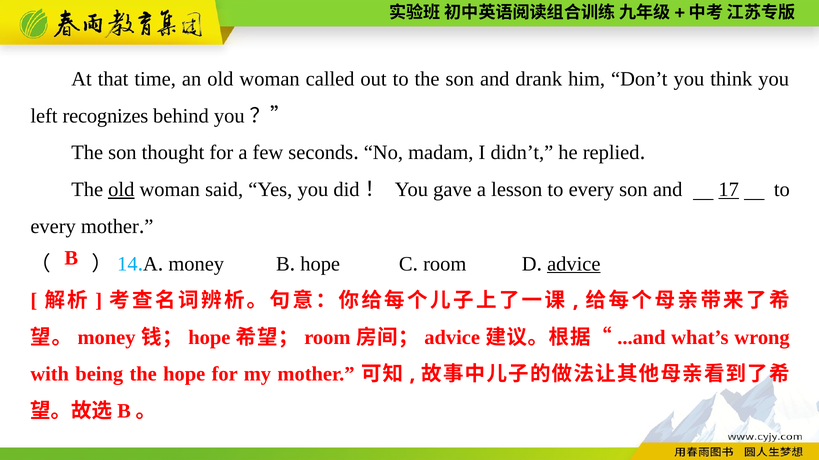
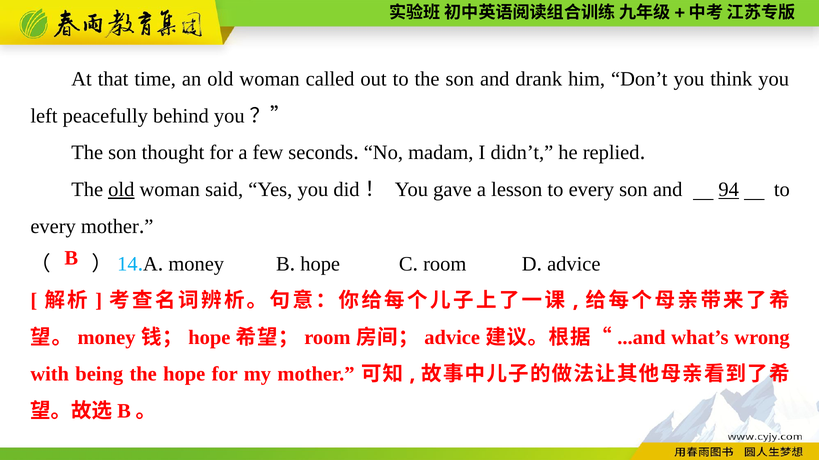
recognizes: recognizes -> peacefully
17: 17 -> 94
advice at (574, 264) underline: present -> none
